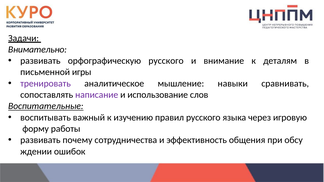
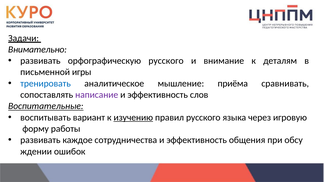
тренировать colour: purple -> blue
навыки: навыки -> приёма
использование at (158, 95): использование -> эффективность
важный: важный -> вариант
изучению underline: none -> present
почему: почему -> каждое
